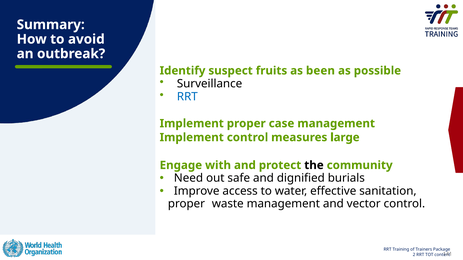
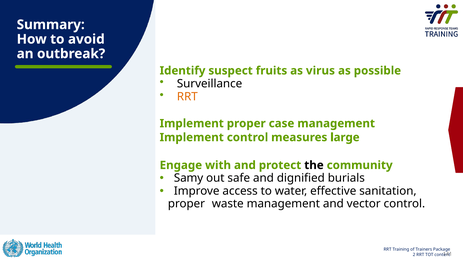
been: been -> virus
RRT at (187, 97) colour: blue -> orange
Need: Need -> Samy
